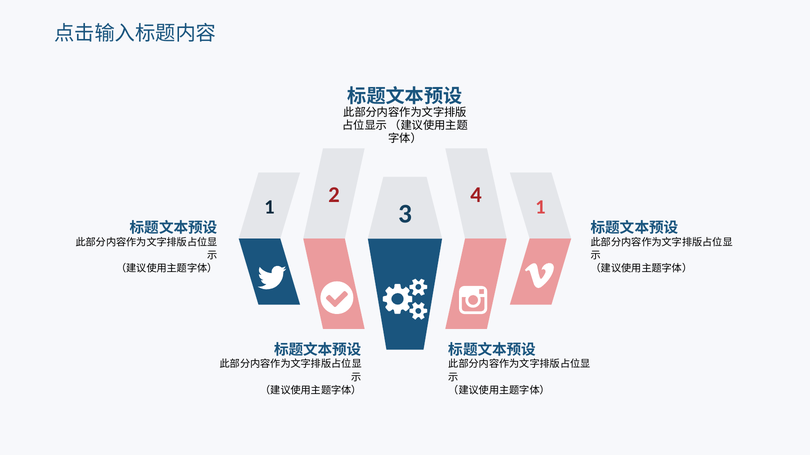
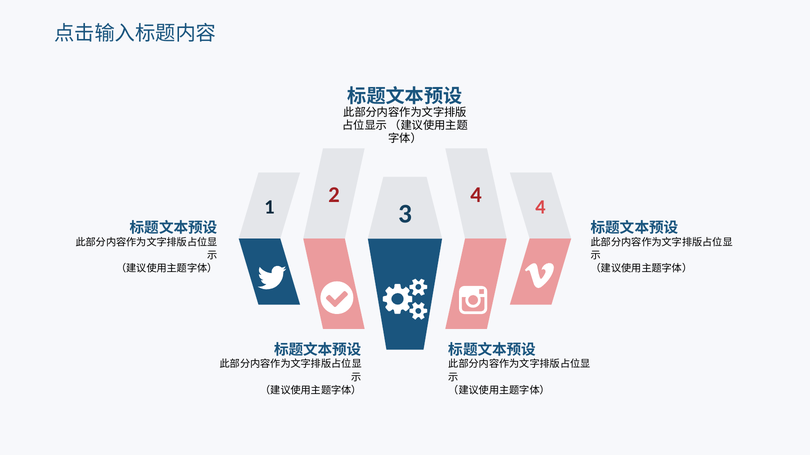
1 1: 1 -> 4
